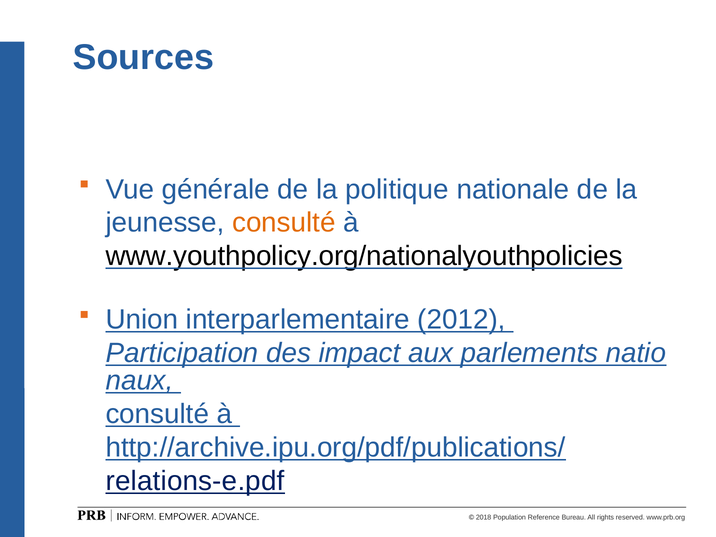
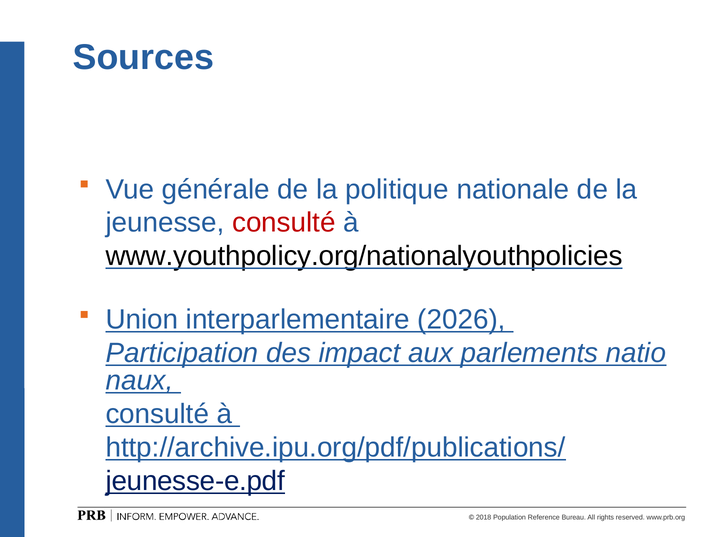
consulté at (284, 223) colour: orange -> red
2012: 2012 -> 2026
relations-e.pdf: relations-e.pdf -> jeunesse-e.pdf
